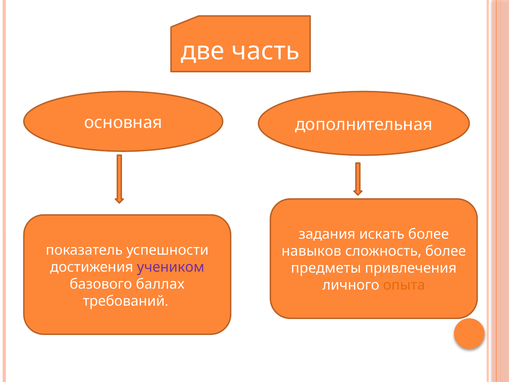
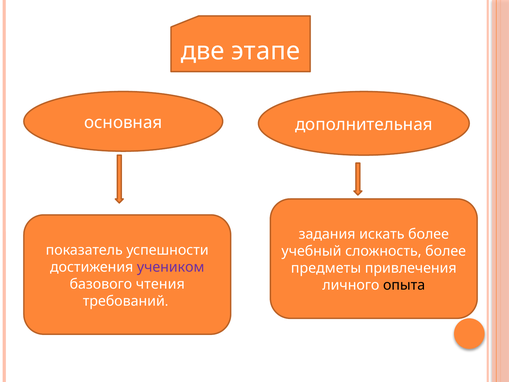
часть: часть -> этапе
навыков: навыков -> учебный
баллах: баллах -> чтения
опыта colour: orange -> black
